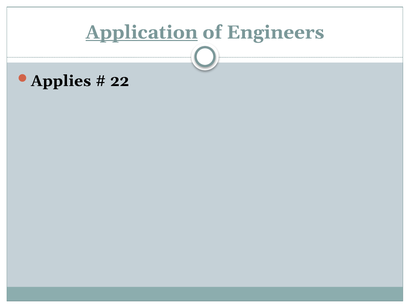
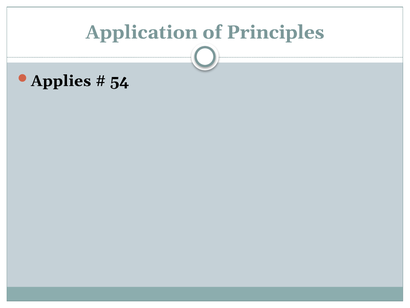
Application underline: present -> none
Engineers: Engineers -> Principles
22: 22 -> 54
